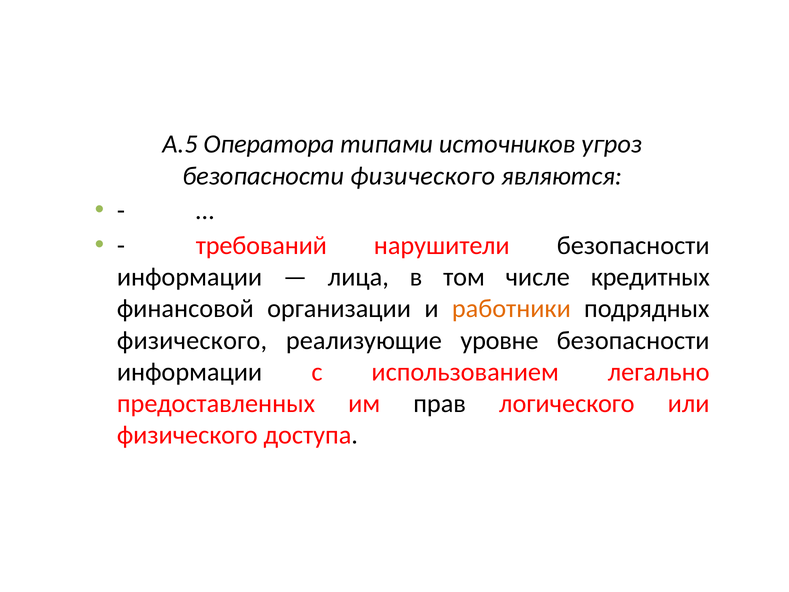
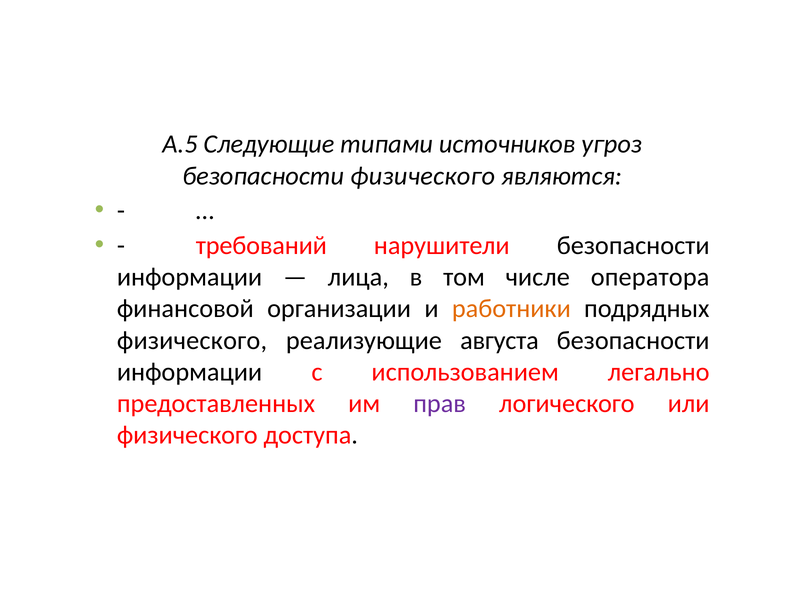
Оператора: Оператора -> Следующие
кредитных: кредитных -> оператора
уровне: уровне -> августа
прав colour: black -> purple
